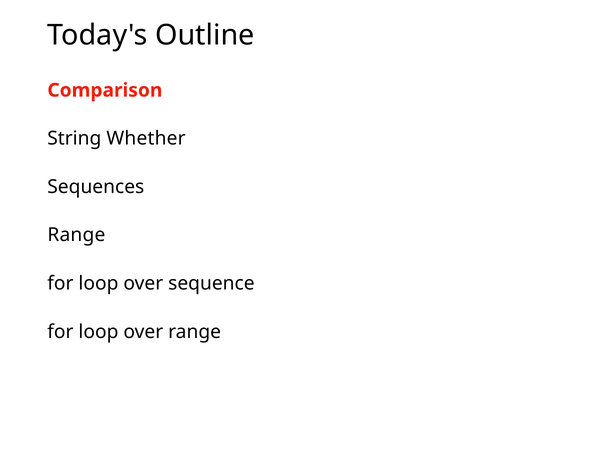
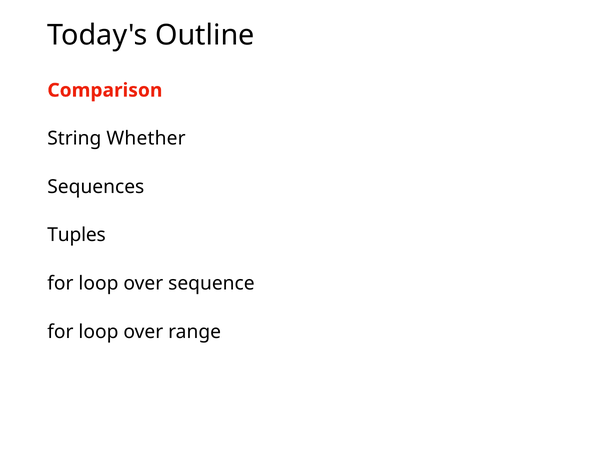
Range at (76, 235): Range -> Tuples
